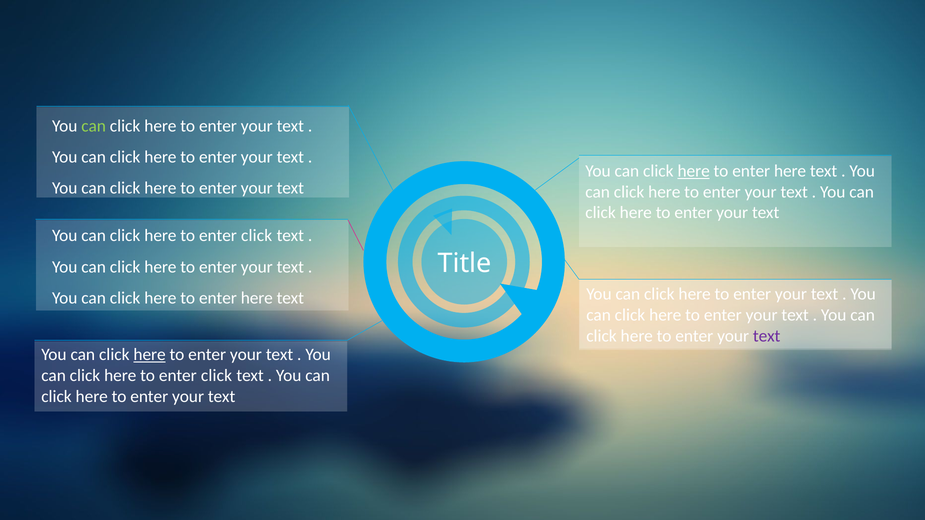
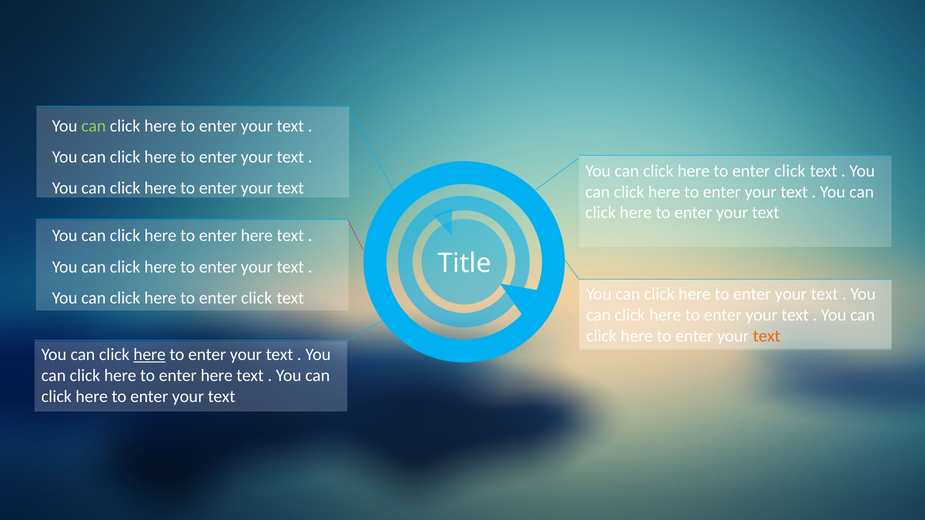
here at (694, 171) underline: present -> none
here at (790, 171): here -> click
click at (257, 236): click -> here
here at (257, 298): here -> click
text at (767, 336) colour: purple -> orange
click at (217, 376): click -> here
